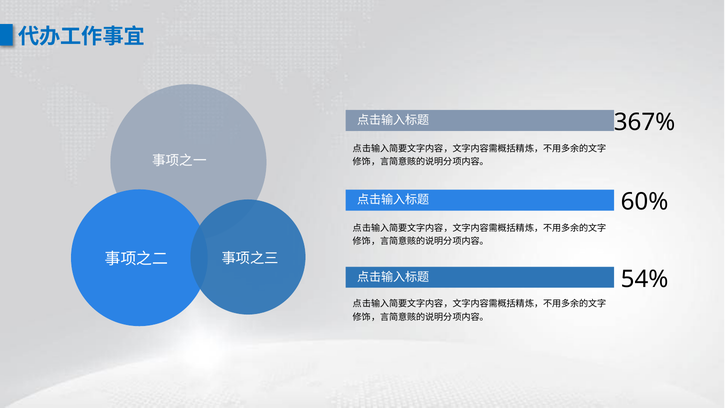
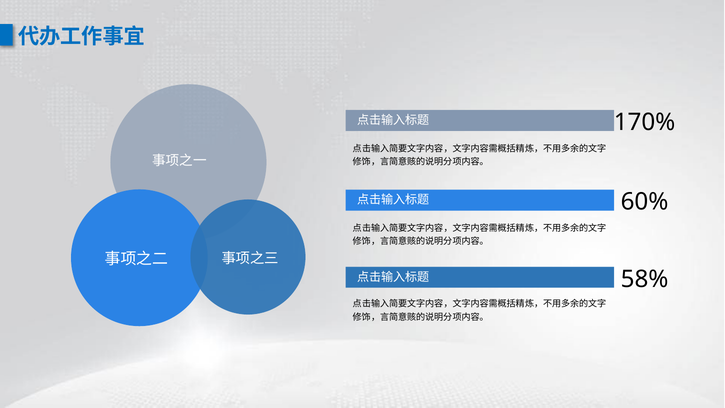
367%: 367% -> 170%
54%: 54% -> 58%
